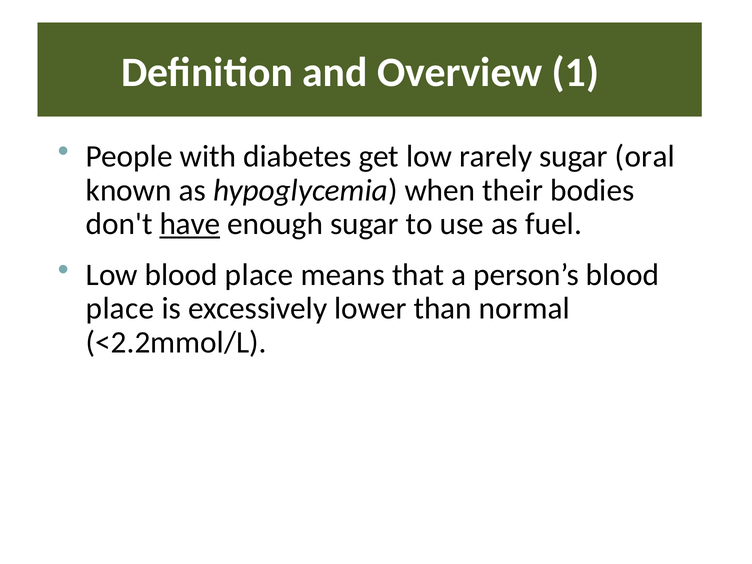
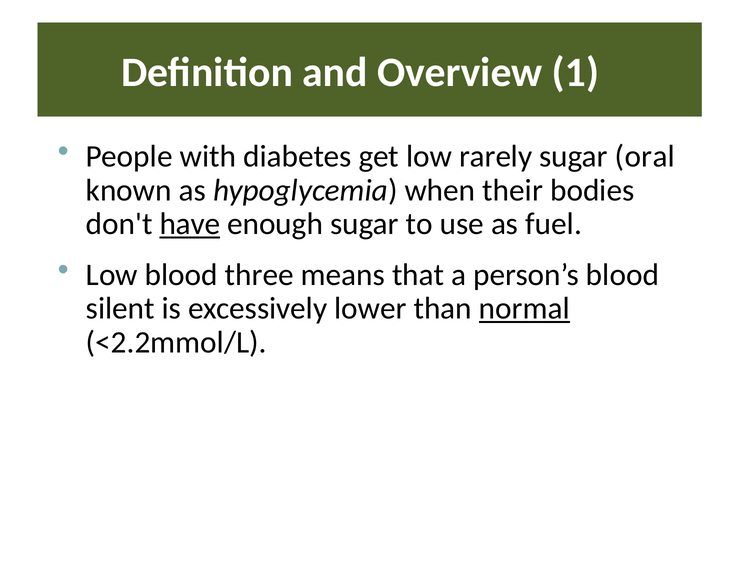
Low blood place: place -> three
place at (120, 309): place -> silent
normal underline: none -> present
